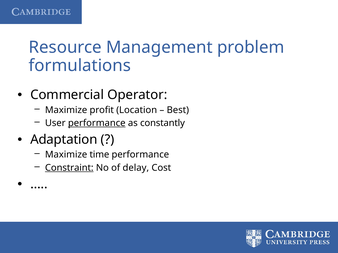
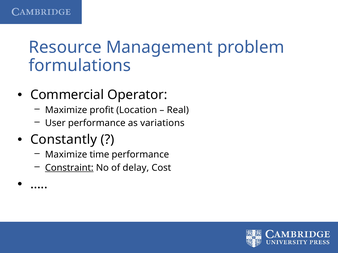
Best: Best -> Real
performance at (97, 123) underline: present -> none
constantly: constantly -> variations
Adaptation: Adaptation -> Constantly
